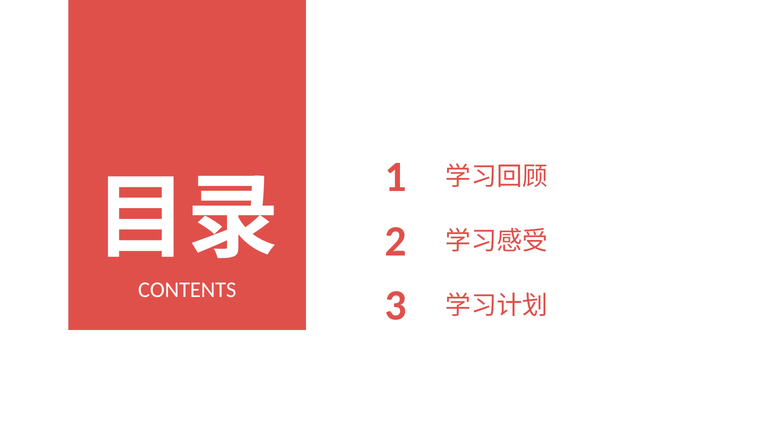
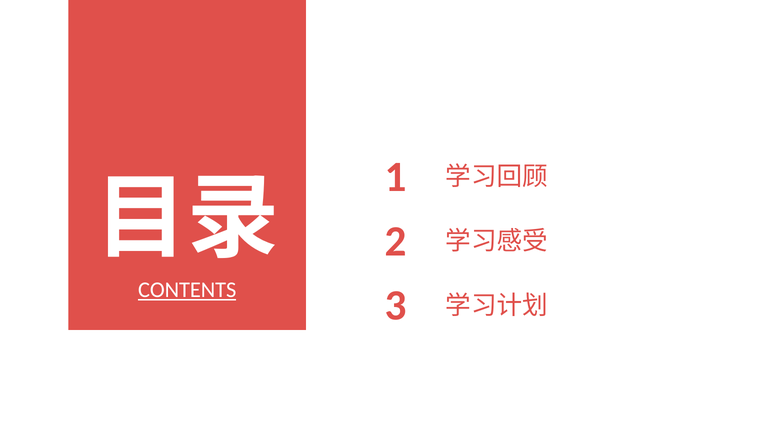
CONTENTS underline: none -> present
